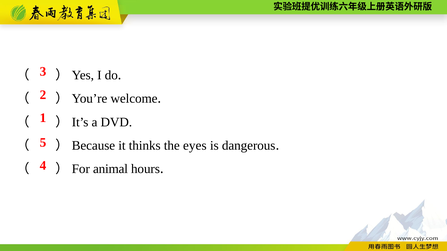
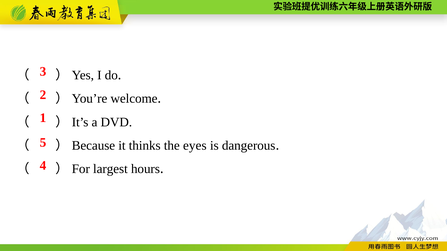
animal: animal -> largest
